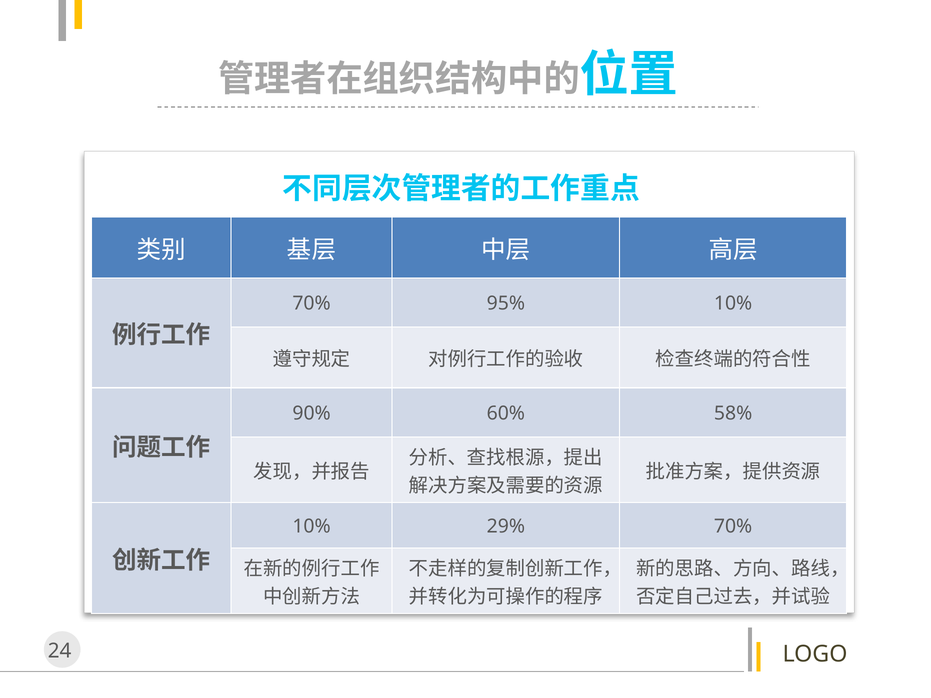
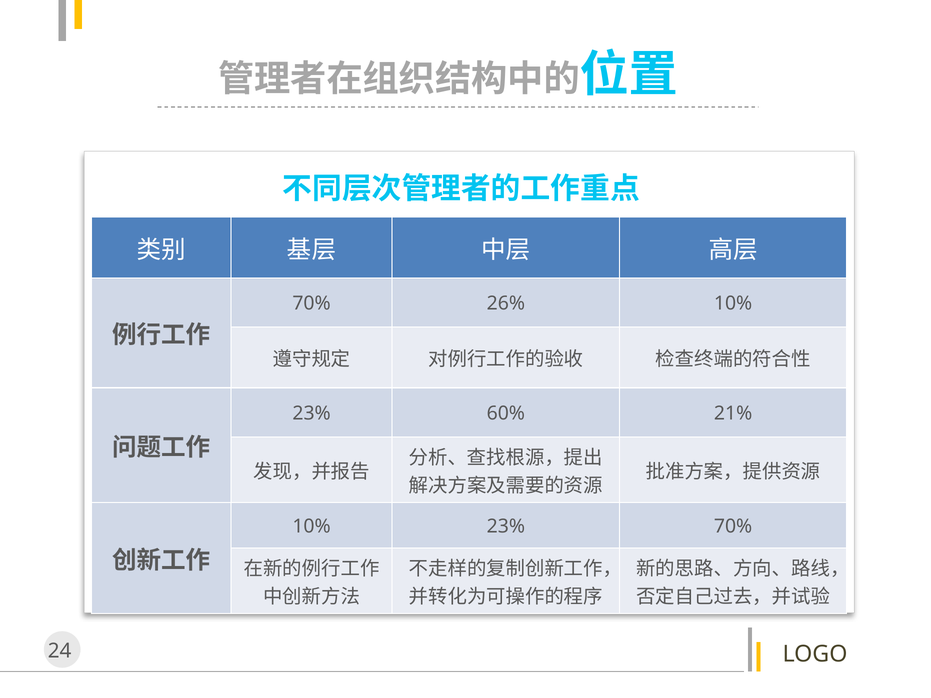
95%: 95% -> 26%
90% at (312, 414): 90% -> 23%
58%: 58% -> 21%
10% 29%: 29% -> 23%
